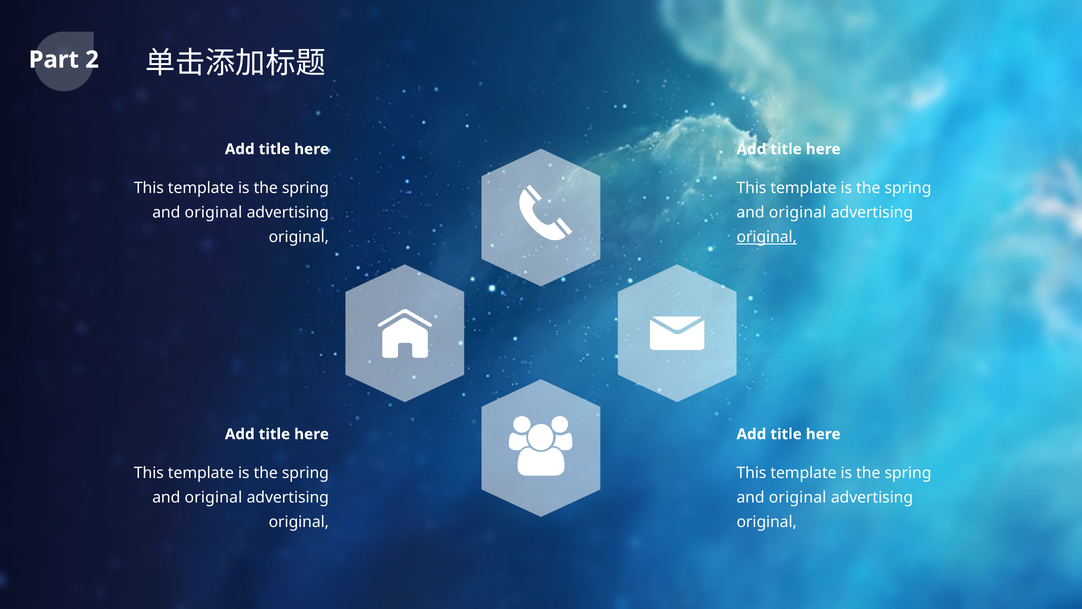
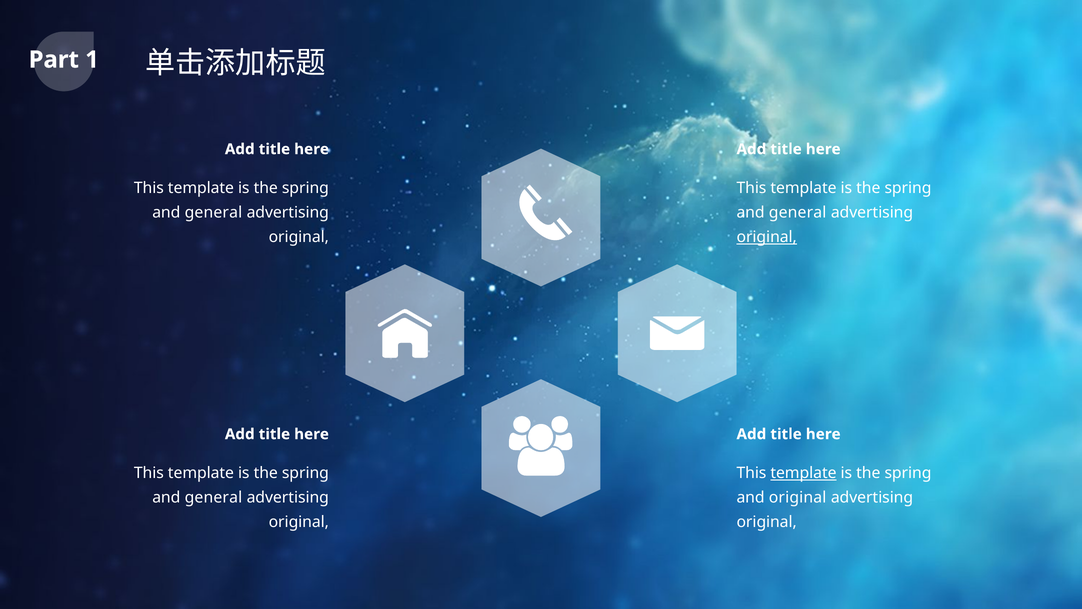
2: 2 -> 1
original at (213, 213): original -> general
original at (798, 213): original -> general
template at (803, 473) underline: none -> present
original at (213, 497): original -> general
